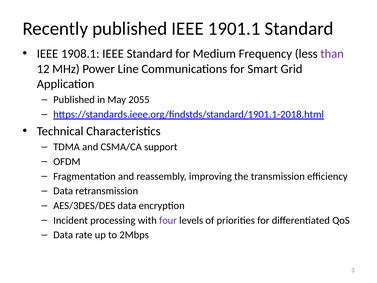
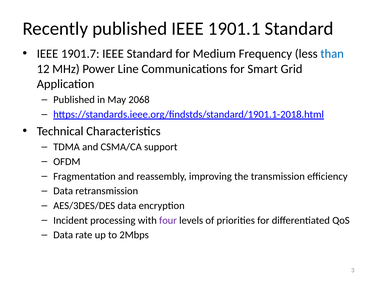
1908.1: 1908.1 -> 1901.7
than colour: purple -> blue
2055: 2055 -> 2068
